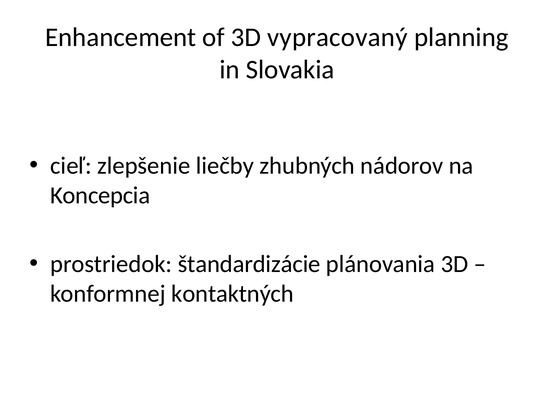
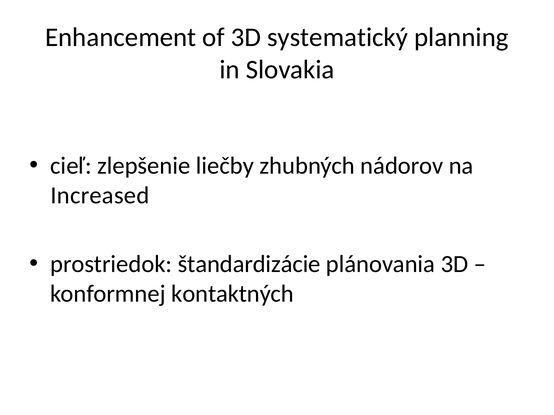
vypracovaný: vypracovaný -> systematický
Koncepcia: Koncepcia -> Increased
